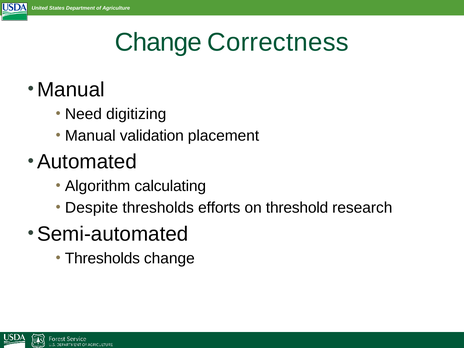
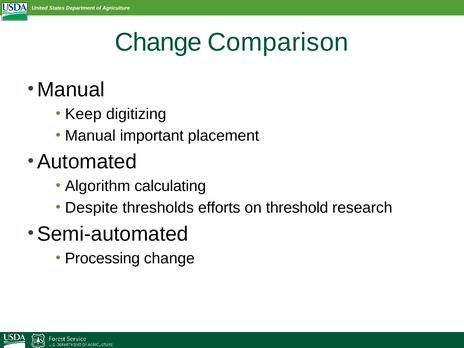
Correctness: Correctness -> Comparison
Need: Need -> Keep
validation: validation -> important
Thresholds at (102, 258): Thresholds -> Processing
